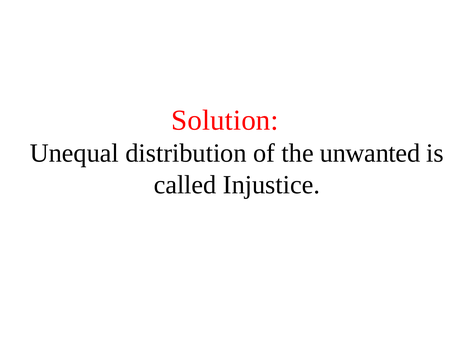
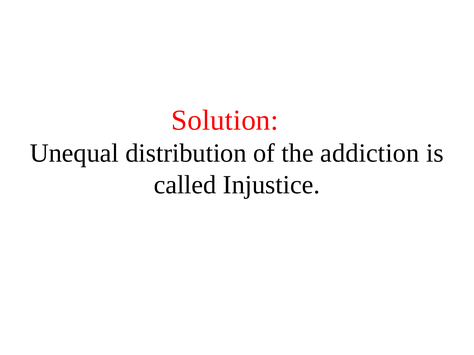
unwanted: unwanted -> addiction
